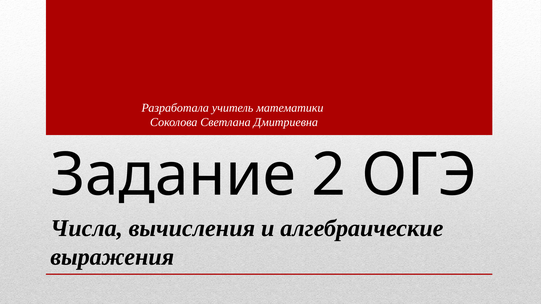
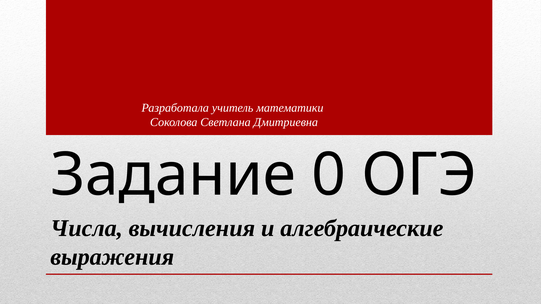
2: 2 -> 0
